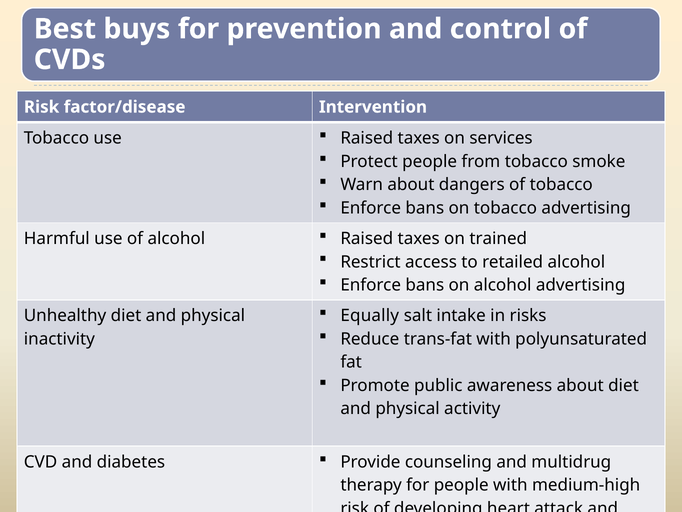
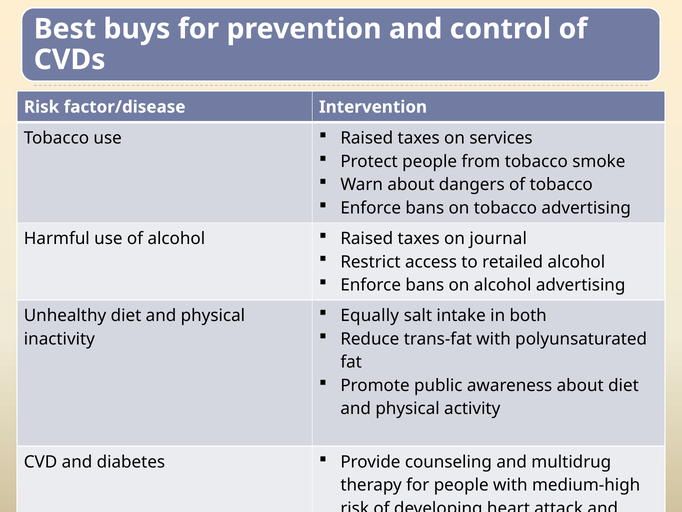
trained: trained -> journal
risks: risks -> both
